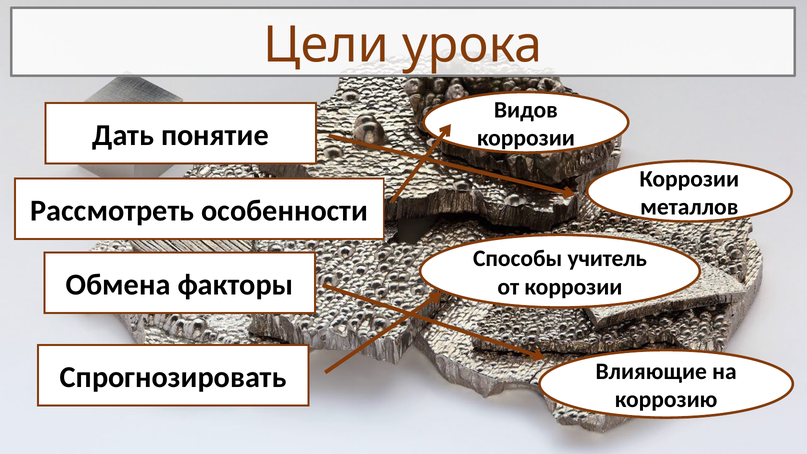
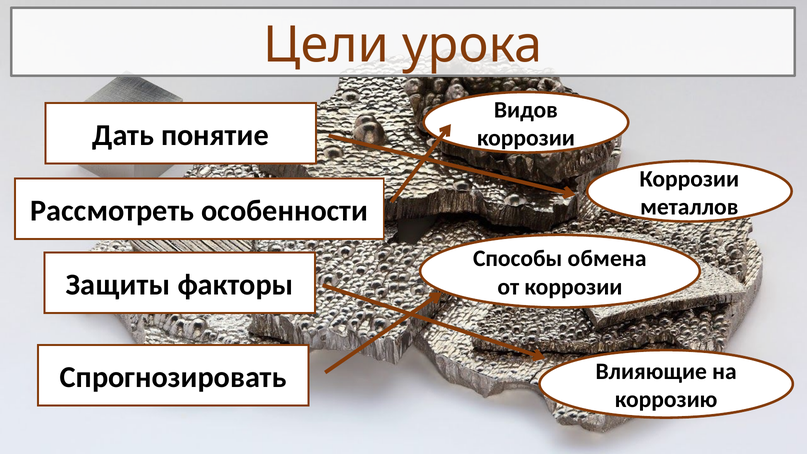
учитель: учитель -> обмена
Обмена: Обмена -> Защиты
